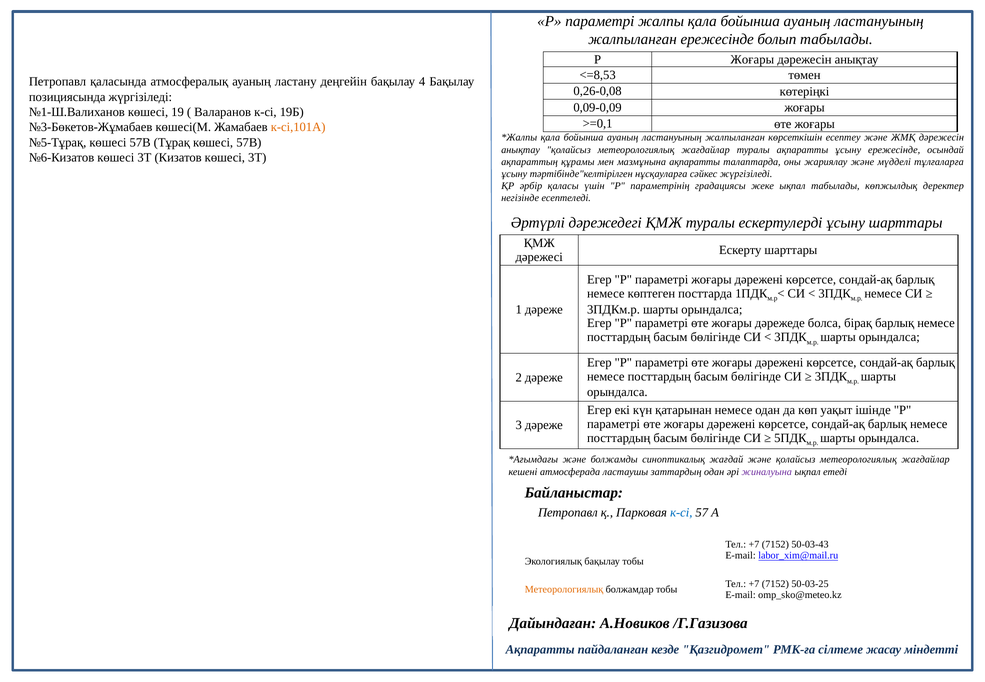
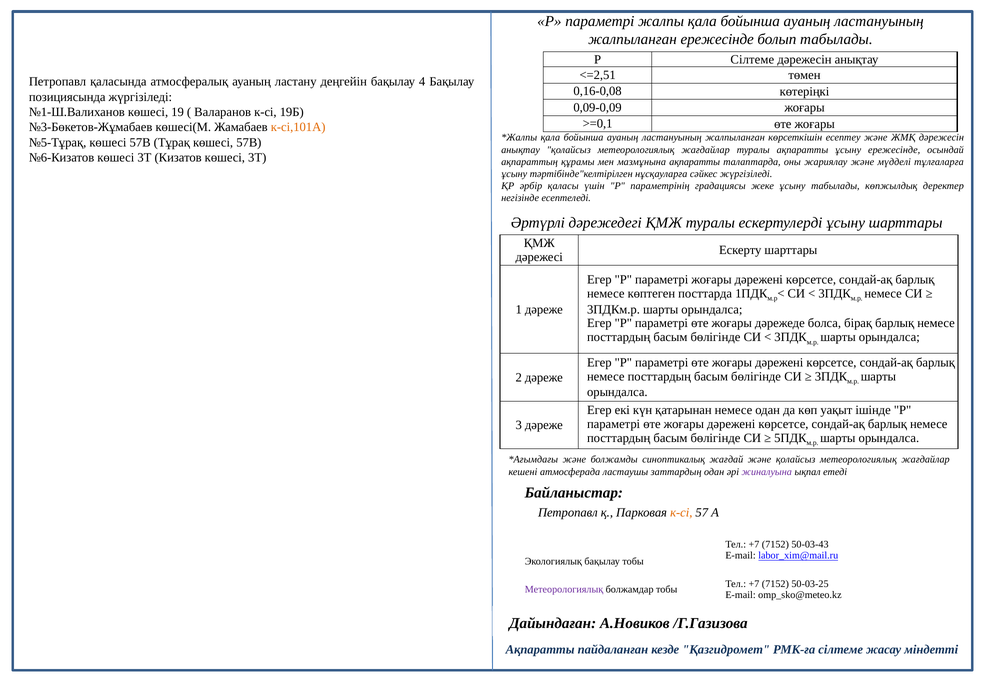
Р Жоғары: Жоғары -> Сілтеме
<=8,53: <=8,53 -> <=2,51
0,26-0,08: 0,26-0,08 -> 0,16-0,08
жеке ықпал: ықпал -> ұсыну
к-сі at (681, 512) colour: blue -> orange
Метеорологиялық at (564, 589) colour: orange -> purple
